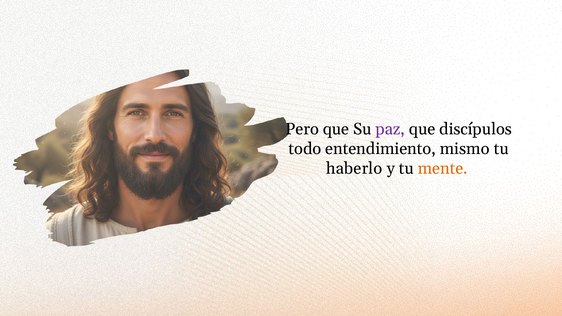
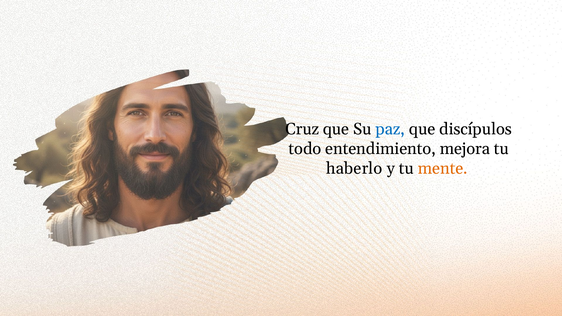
Pero: Pero -> Cruz
paz colour: purple -> blue
mismo: mismo -> mejora
